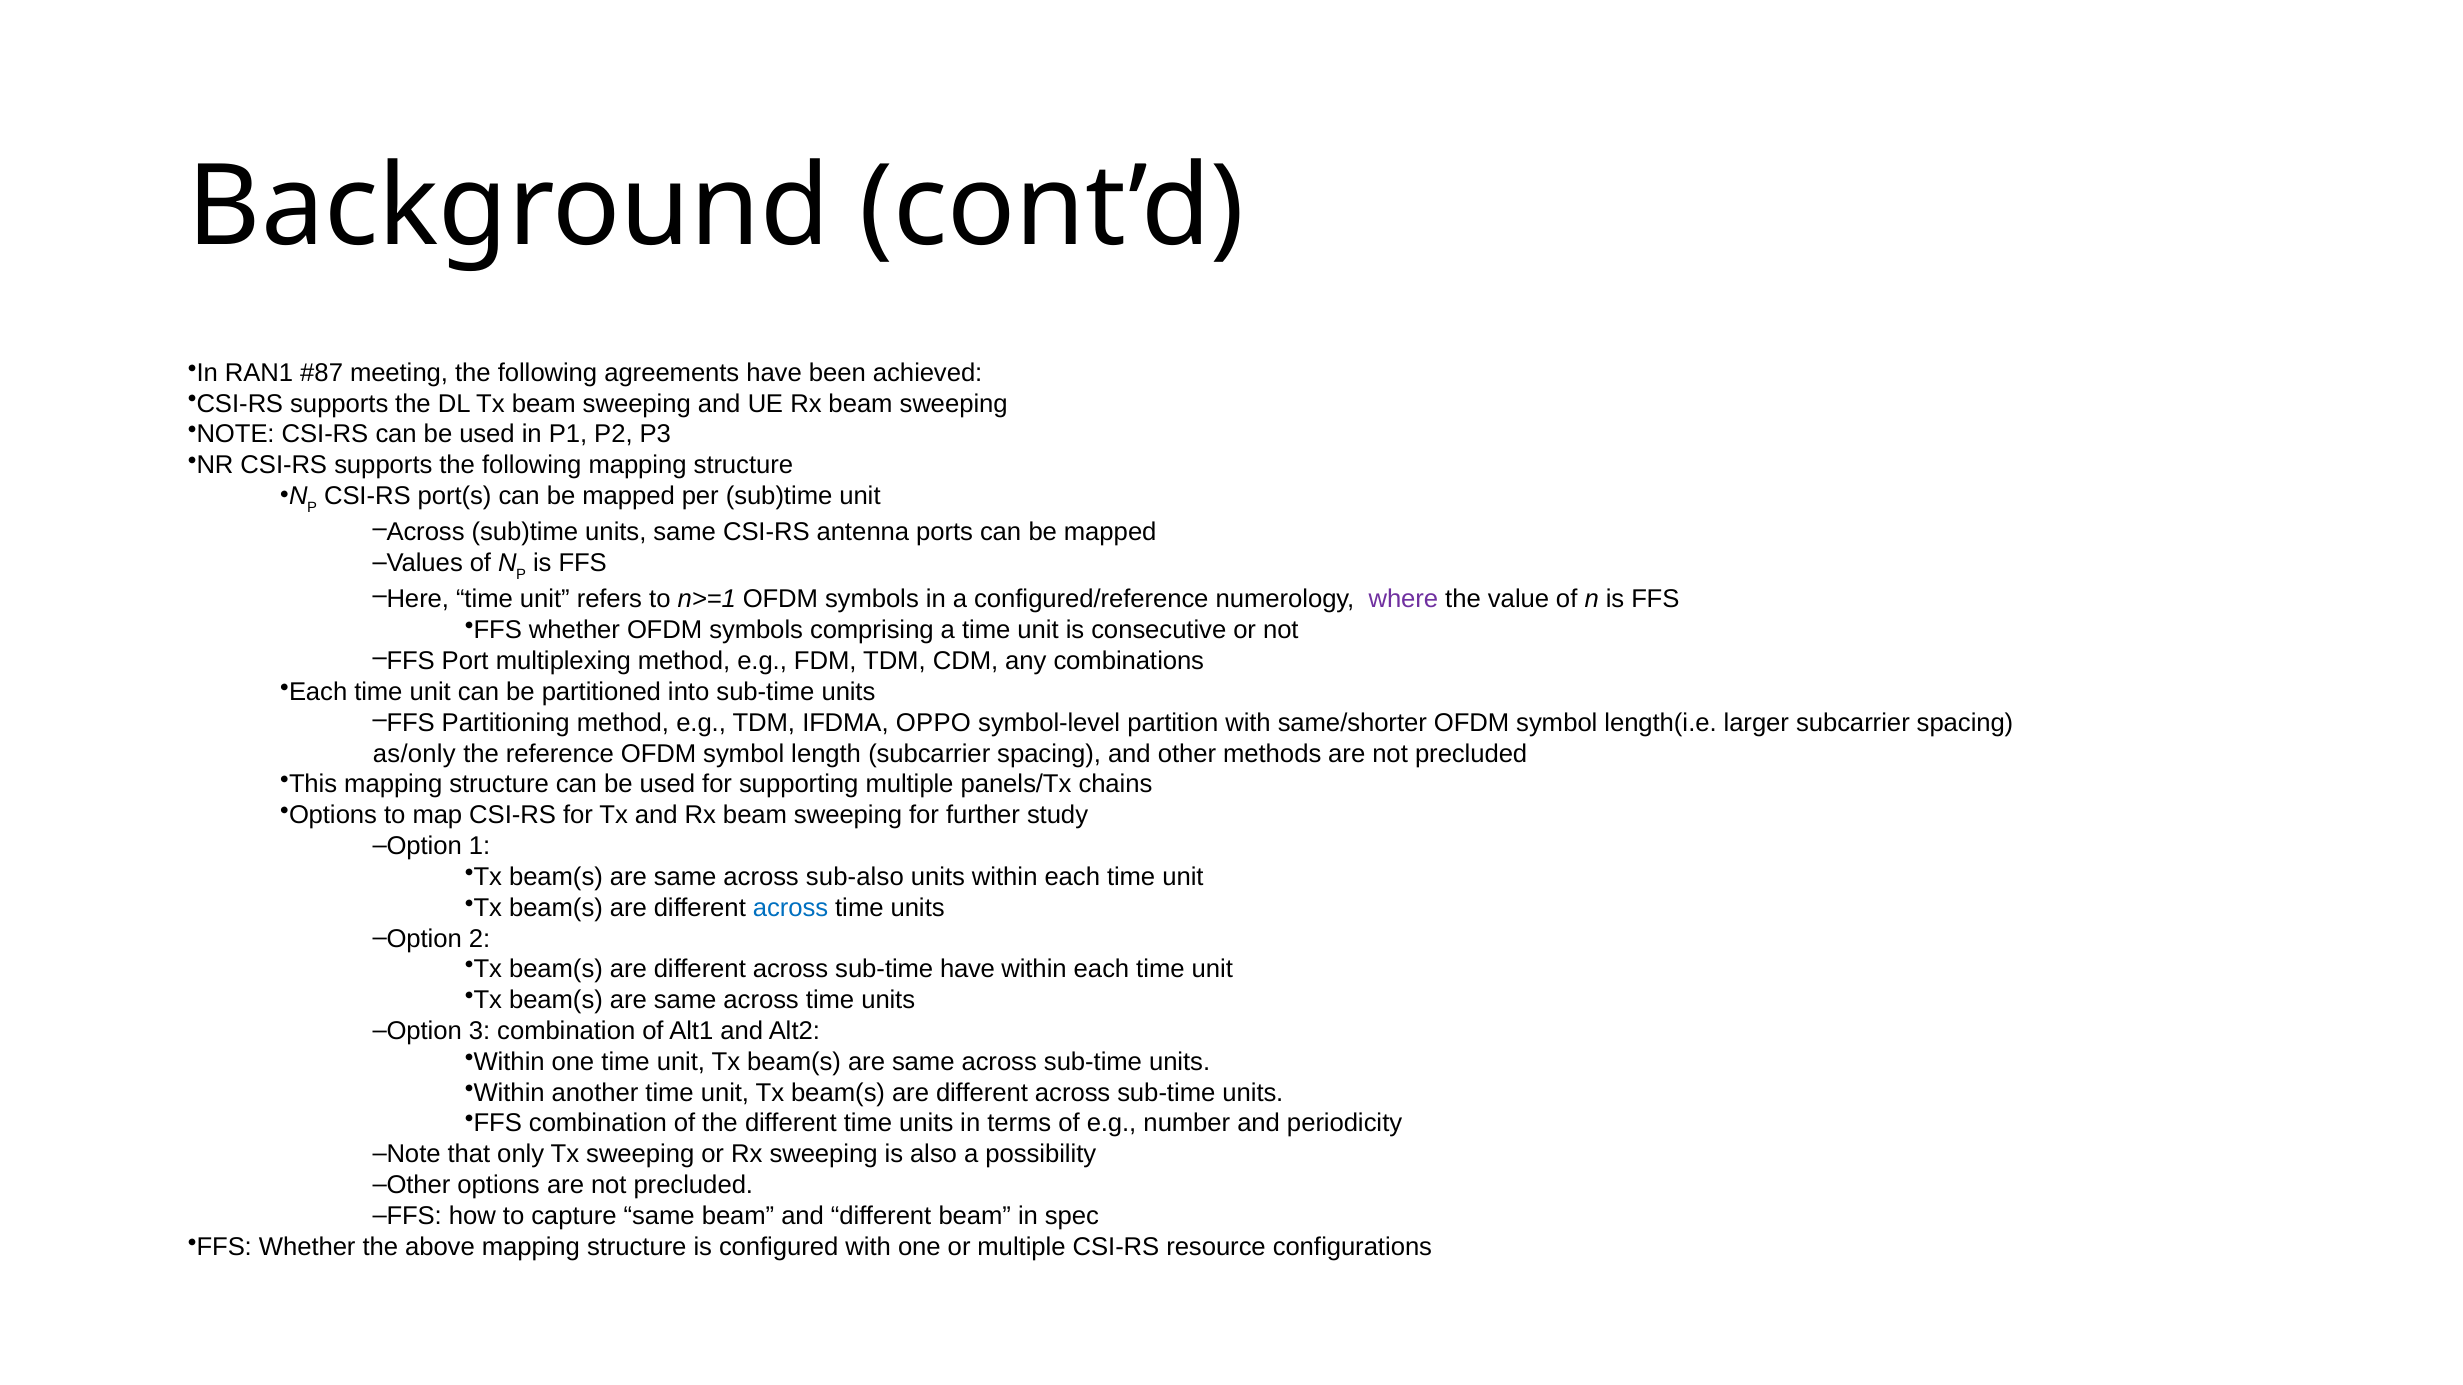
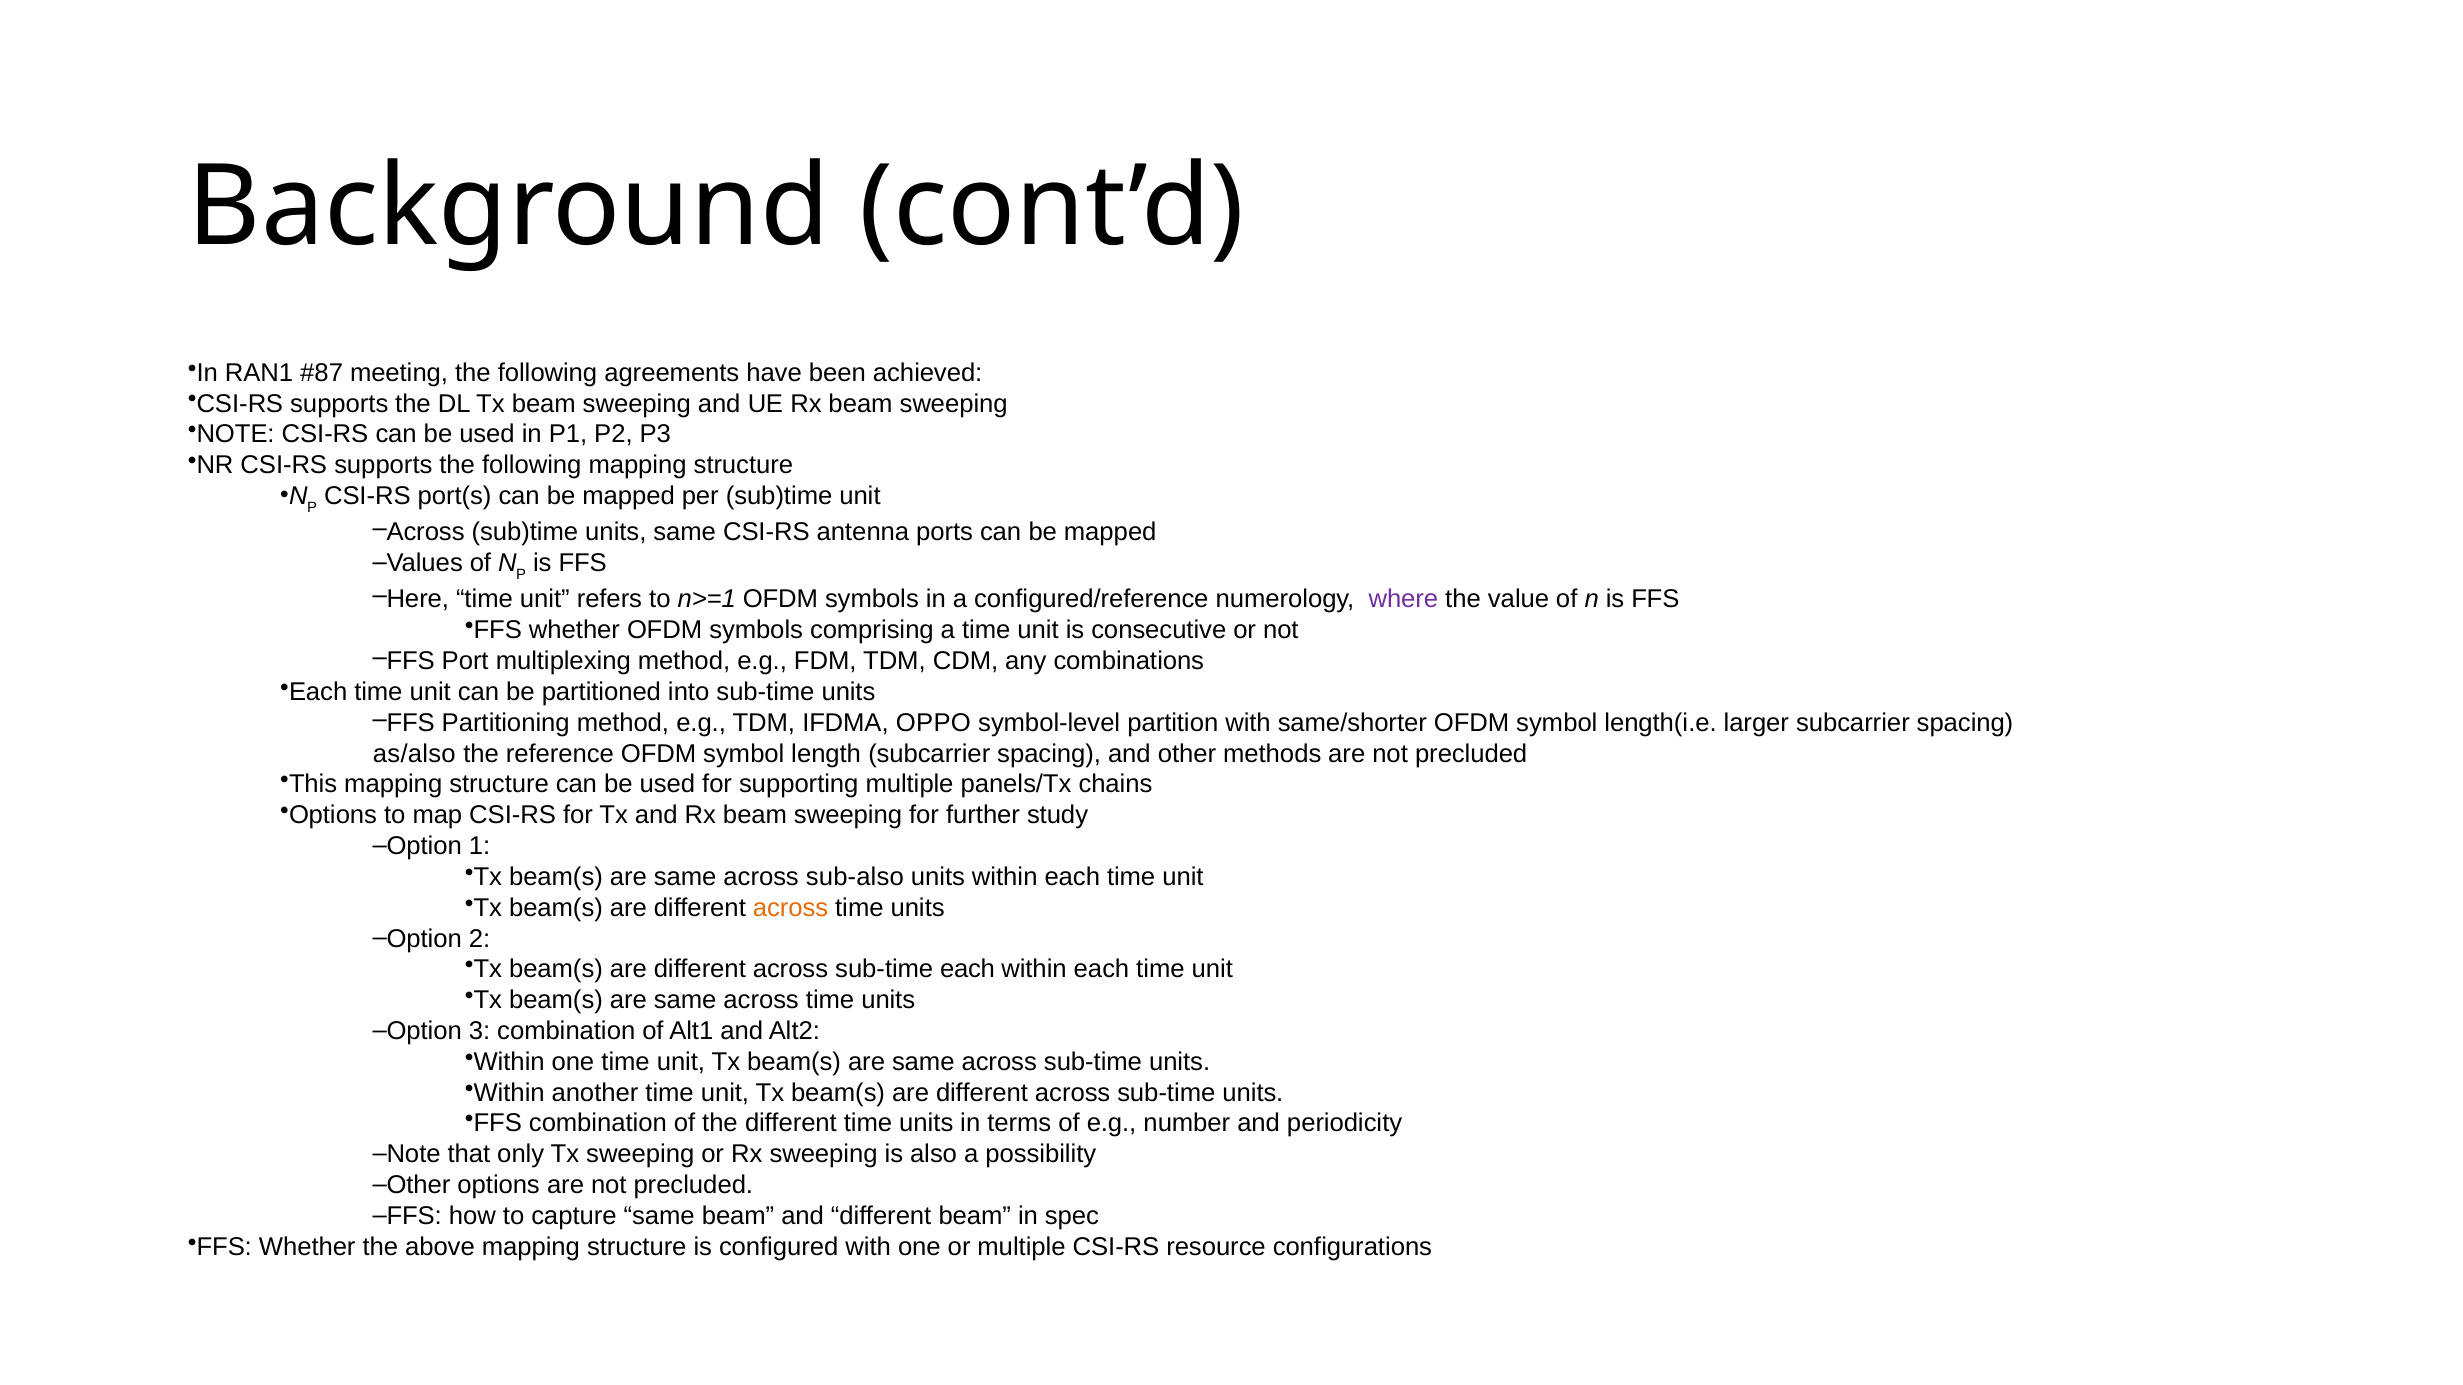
as/only: as/only -> as/also
across at (791, 908) colour: blue -> orange
sub-time have: have -> each
